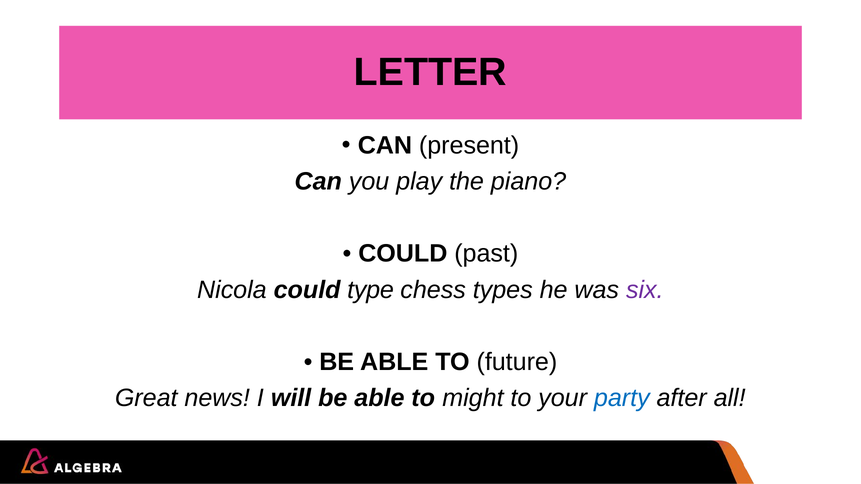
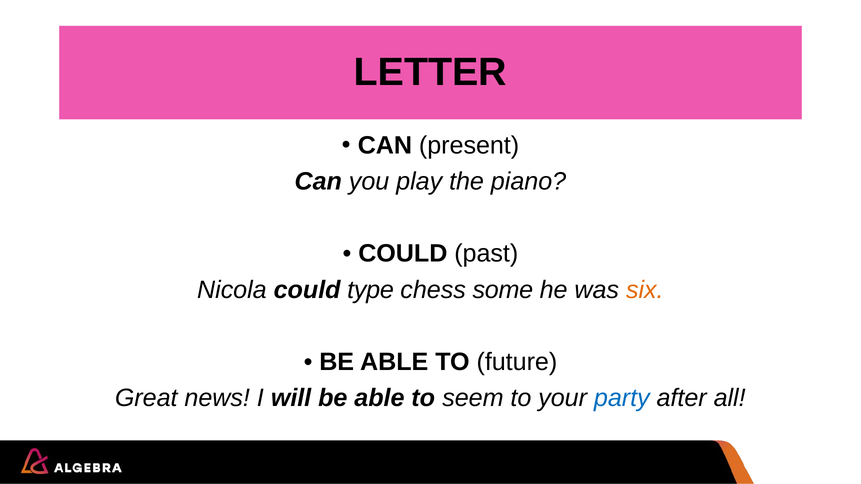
types: types -> some
six colour: purple -> orange
might: might -> seem
